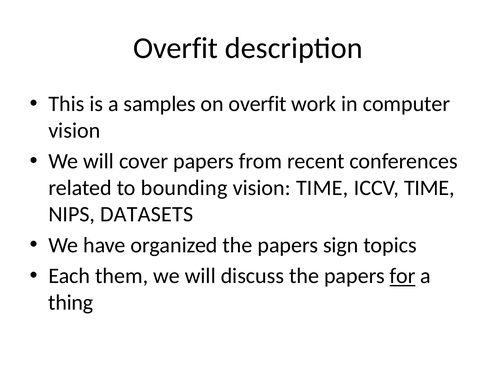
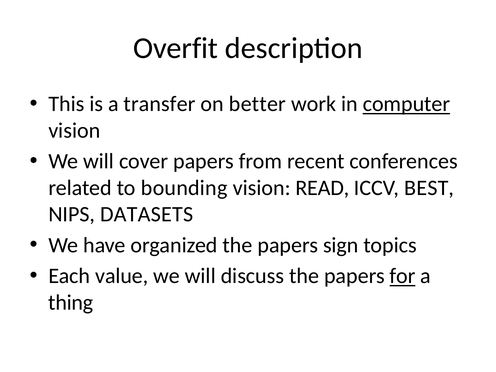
samples: samples -> transfer
on overfit: overfit -> better
computer underline: none -> present
vision TIME: TIME -> READ
ICCV TIME: TIME -> BEST
them: them -> value
